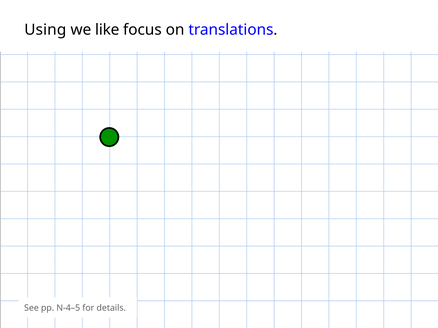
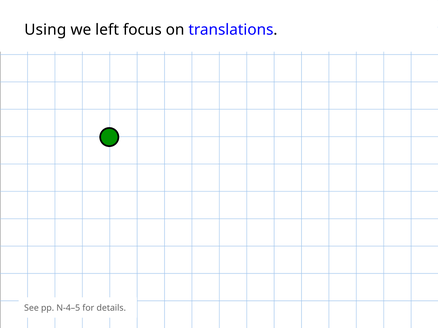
like: like -> left
